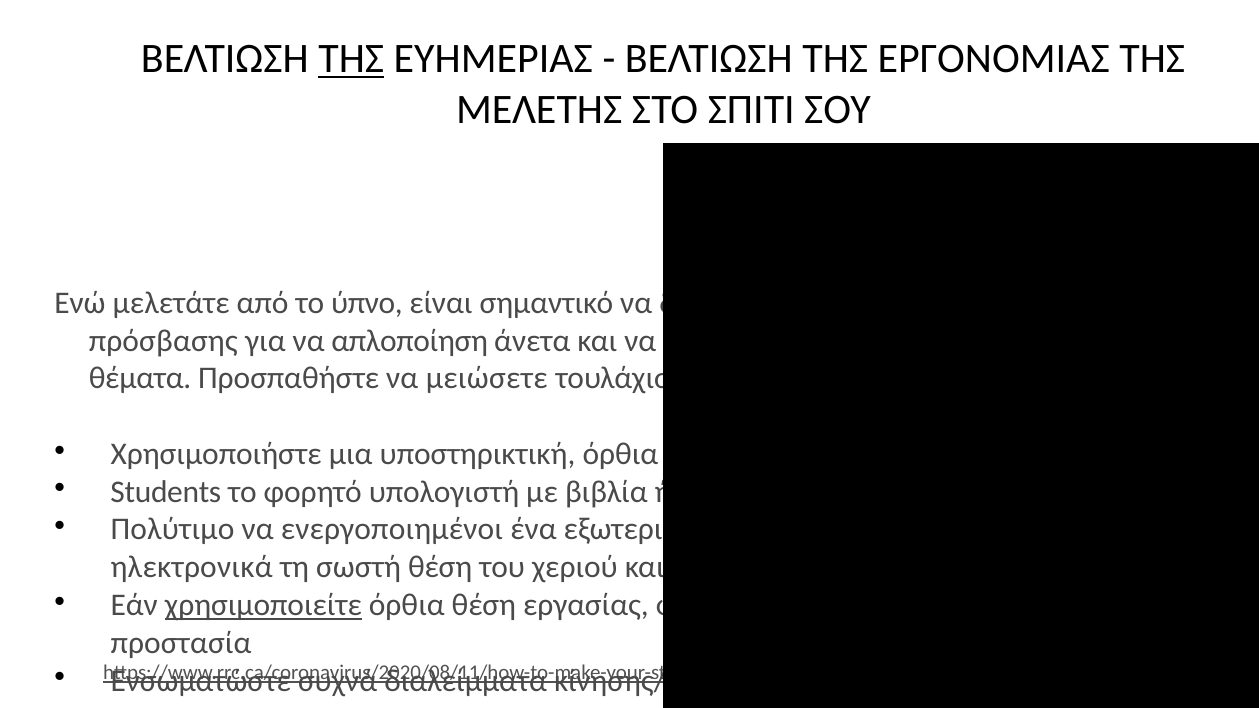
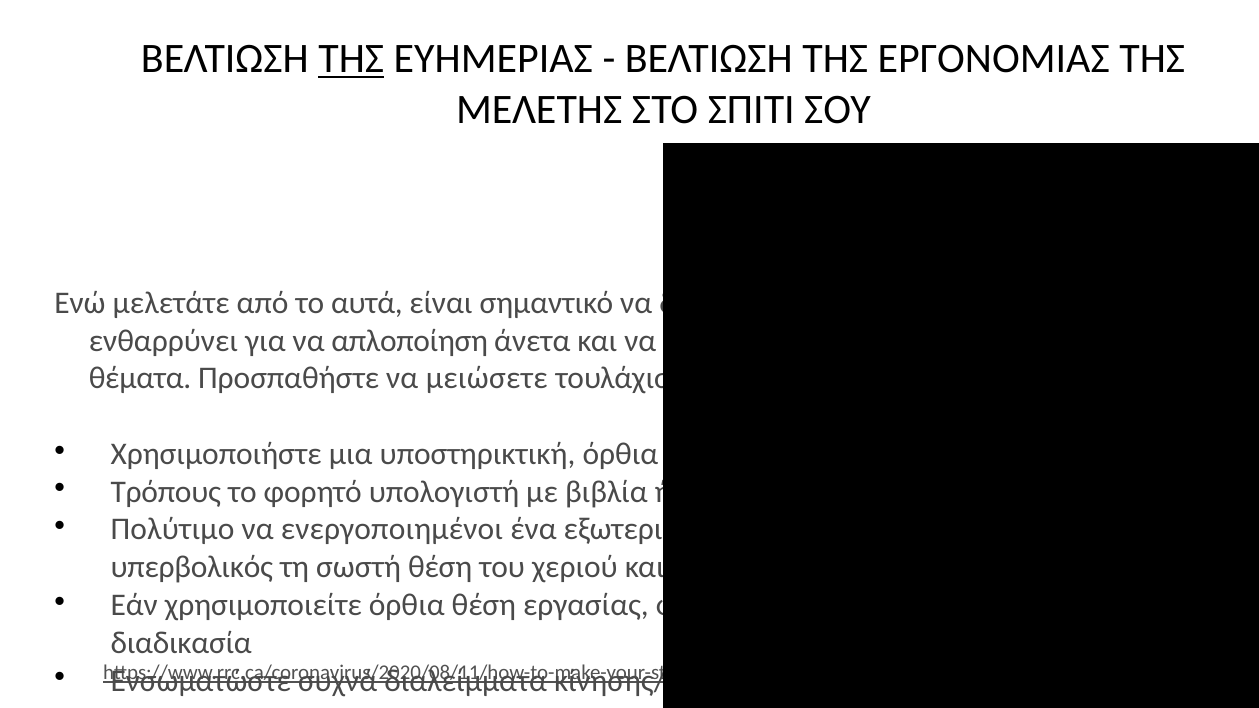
το ύπνο: ύπνο -> αυτά
πρόσβασης: πρόσβασης -> ενθαρρύνει
Students: Students -> Τρόπους
ηλεκτρονικά: ηλεκτρονικά -> υπερβολικός
χρησιμοποιείτε underline: present -> none
προστασία: προστασία -> διαδικασία
